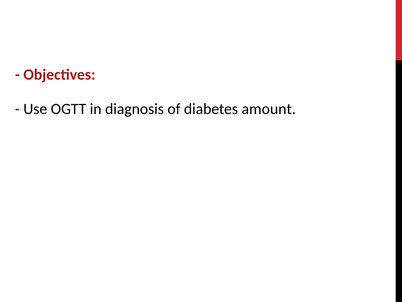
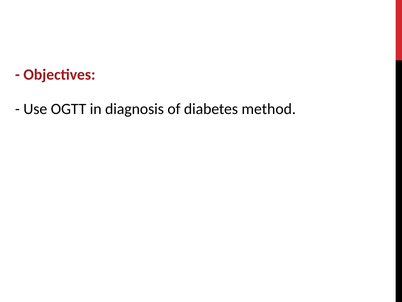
amount: amount -> method
